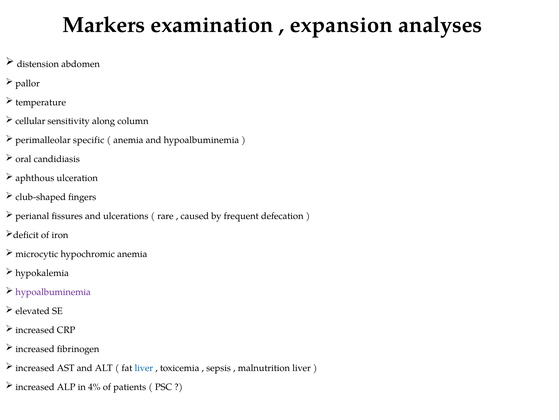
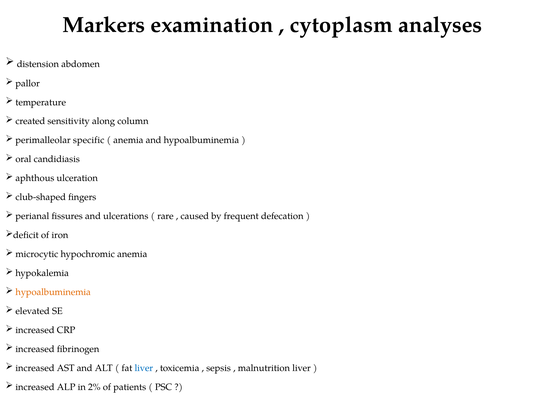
expansion: expansion -> cytoplasm
cellular: cellular -> created
hypoalbuminemia at (53, 292) colour: purple -> orange
4%: 4% -> 2%
